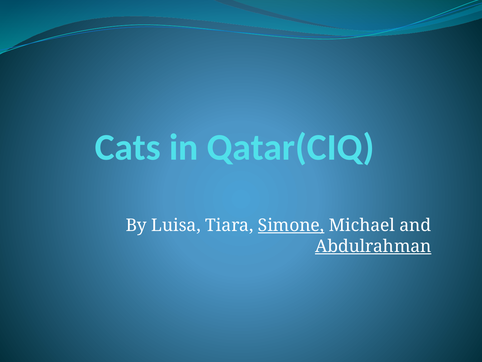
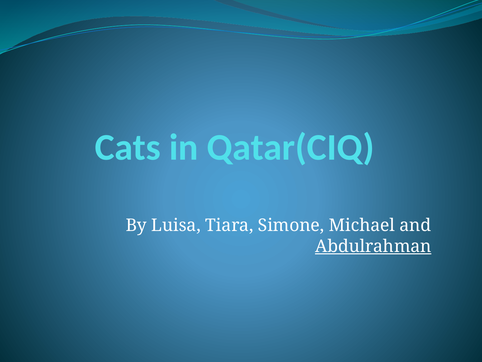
Simone underline: present -> none
